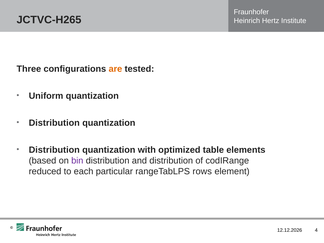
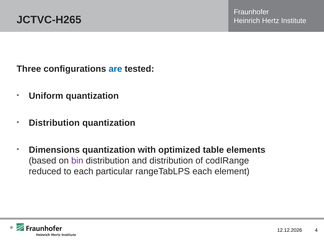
are colour: orange -> blue
Distribution at (54, 150): Distribution -> Dimensions
rangeTabLPS rows: rows -> each
